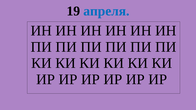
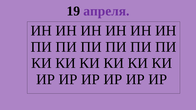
апреля colour: blue -> purple
